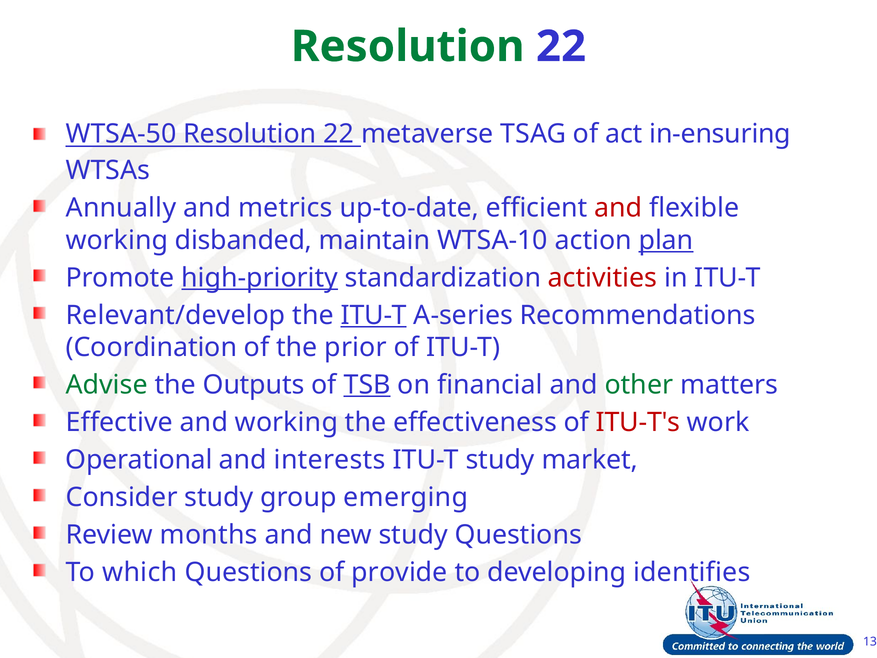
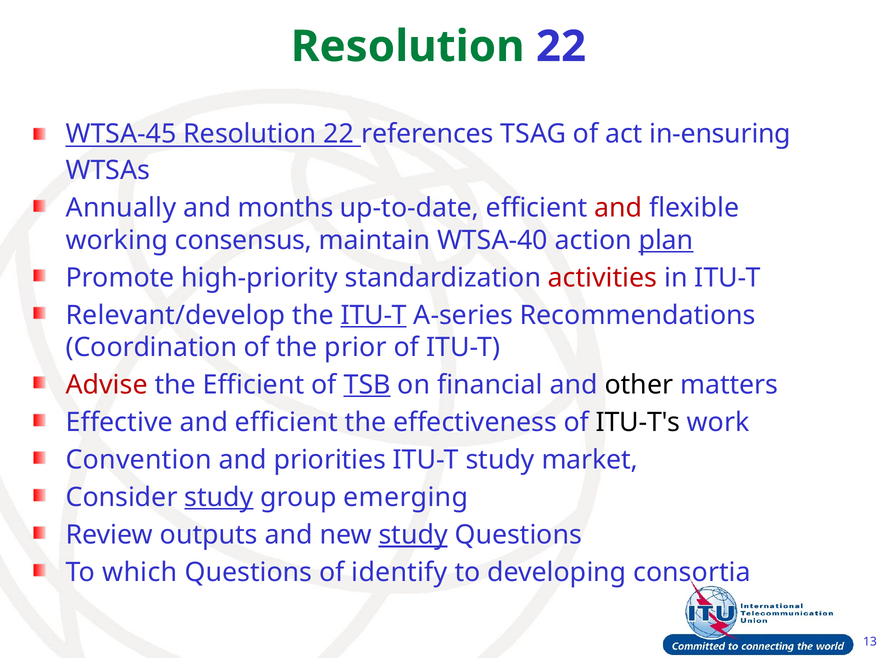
WTSA-50: WTSA-50 -> WTSA-45
metaverse: metaverse -> references
metrics: metrics -> months
disbanded: disbanded -> consensus
WTSA-10: WTSA-10 -> WTSA-40
high-priority underline: present -> none
Advise colour: green -> red
the Outputs: Outputs -> Efficient
other colour: green -> black
and working: working -> efficient
ITU-T's colour: red -> black
Operational: Operational -> Convention
interests: interests -> priorities
study at (219, 497) underline: none -> present
months: months -> outputs
study at (413, 535) underline: none -> present
provide: provide -> identify
identifies: identifies -> consortia
